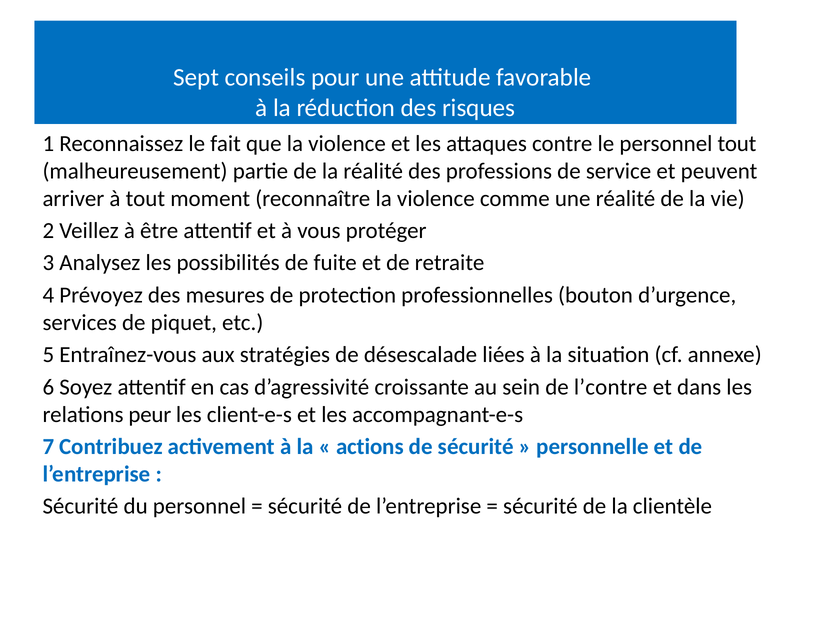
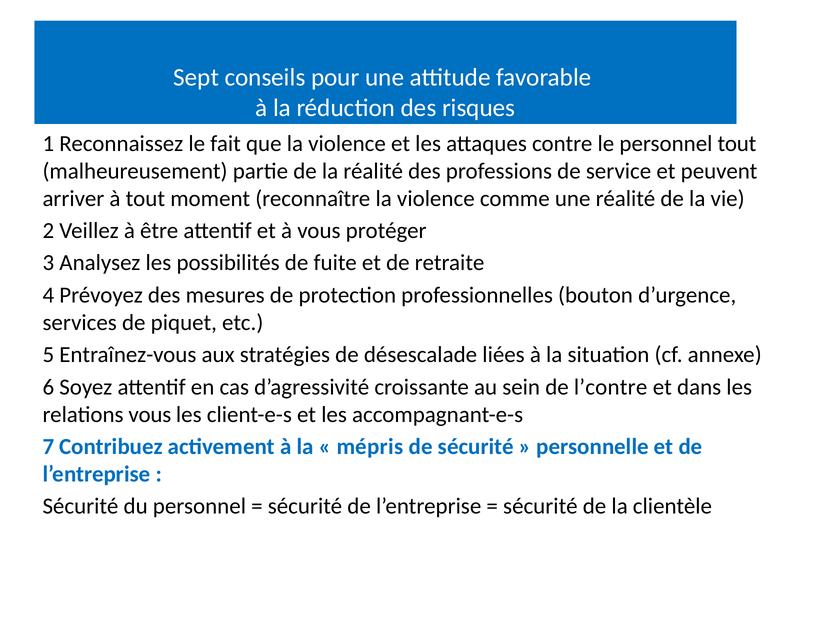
relations peur: peur -> vous
actions: actions -> mépris
